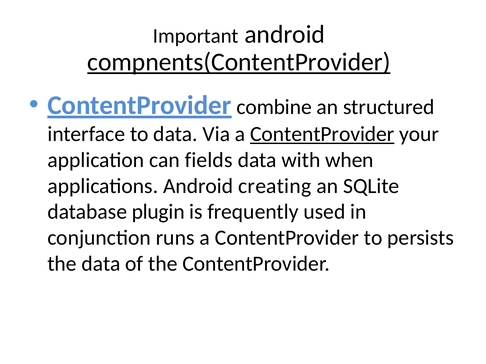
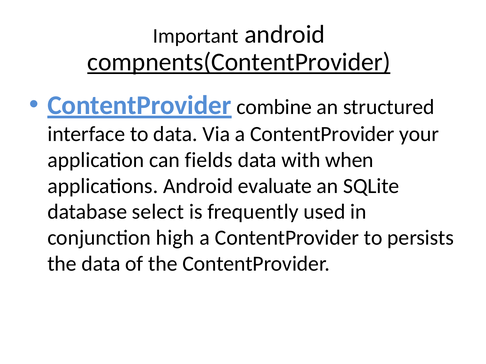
ContentProvider at (322, 134) underline: present -> none
creating: creating -> evaluate
plugin: plugin -> select
runs: runs -> high
